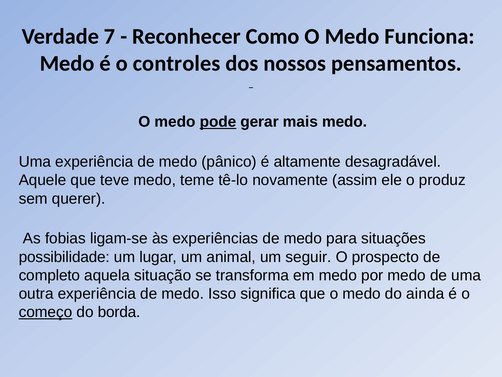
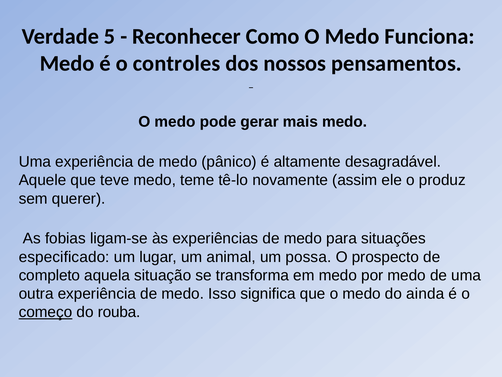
7: 7 -> 5
pode underline: present -> none
possibilidade: possibilidade -> especificado
seguir: seguir -> possa
borda: borda -> rouba
